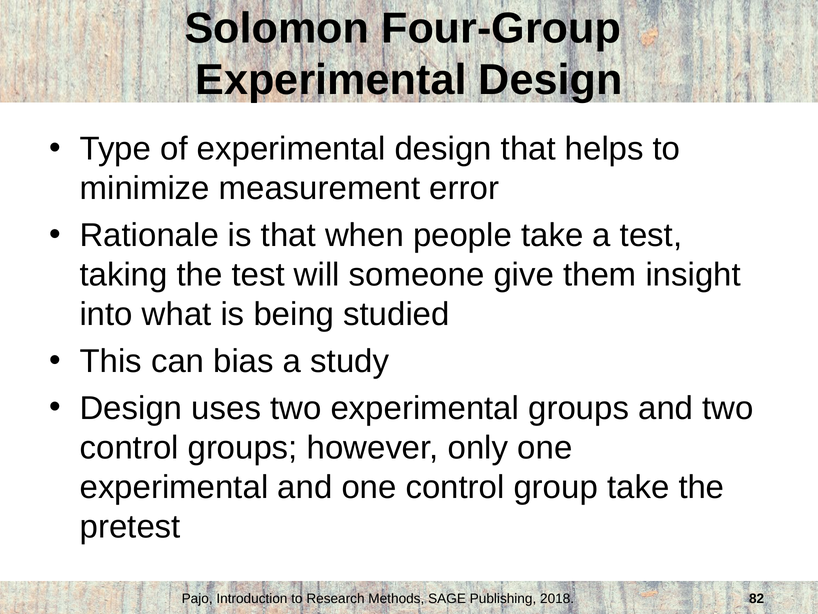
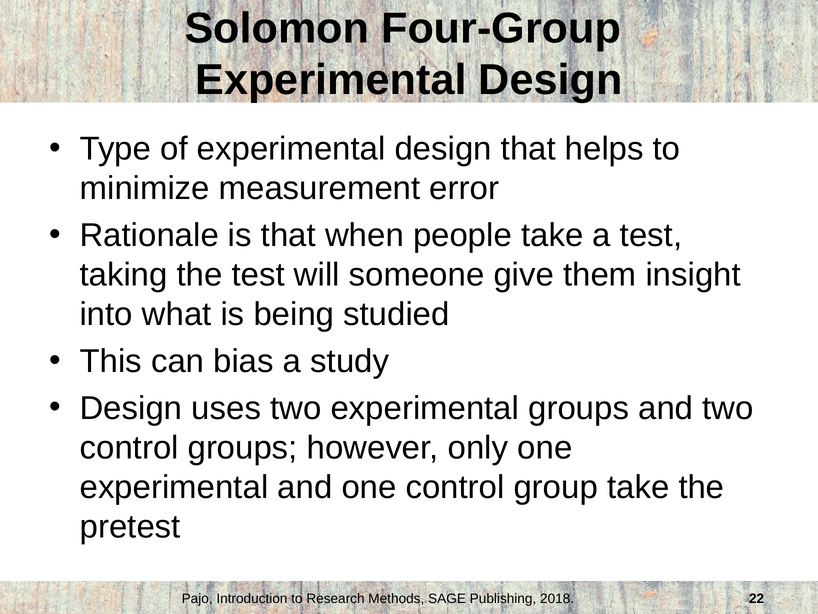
82: 82 -> 22
